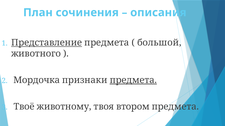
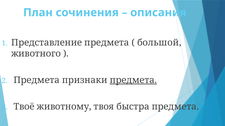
Представление underline: present -> none
Мордочка at (37, 80): Мордочка -> Предмета
втором: втором -> быстра
